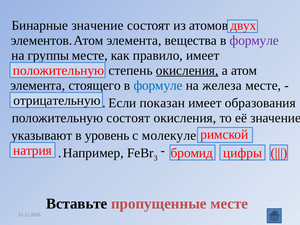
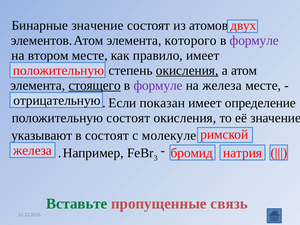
вещества: вещества -> которого
группы: группы -> втором
стоящего underline: none -> present
формуле at (158, 85) colour: blue -> purple
образования: образования -> определение
в уровень: уровень -> состоят
натрия at (32, 150): натрия -> железа
цифры: цифры -> натрия
Вставьте colour: black -> green
пропущенные месте: месте -> связь
